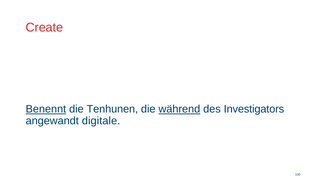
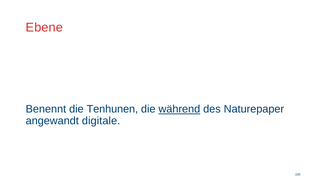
Create: Create -> Ebene
Benennt underline: present -> none
Investigators: Investigators -> Naturepaper
